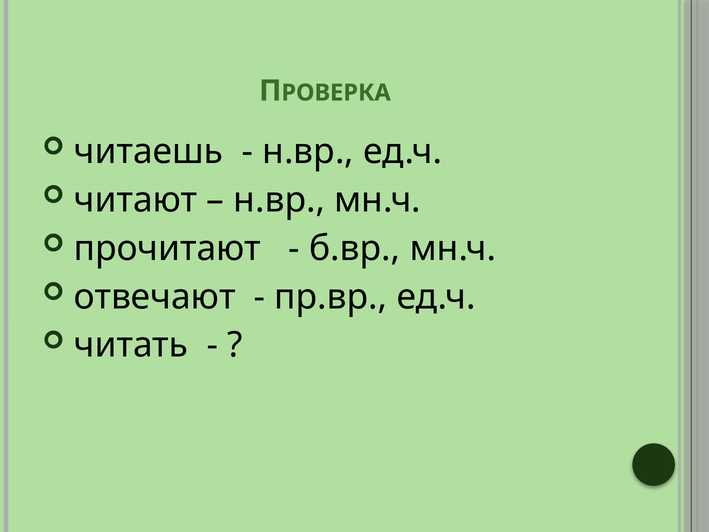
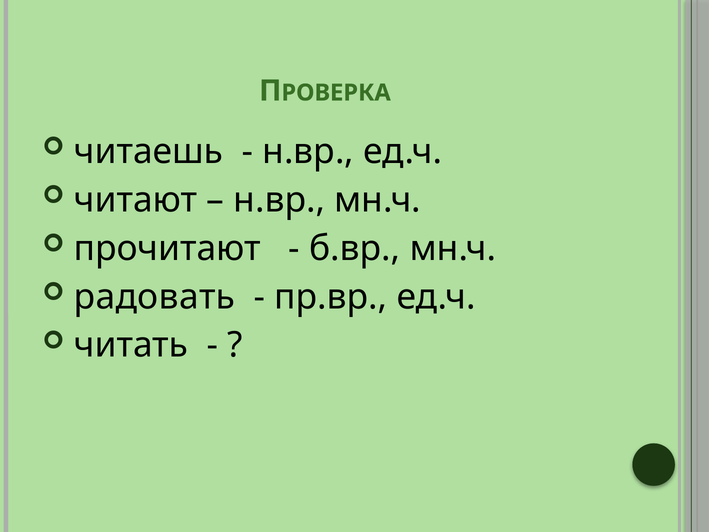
отвечают: отвечают -> радовать
